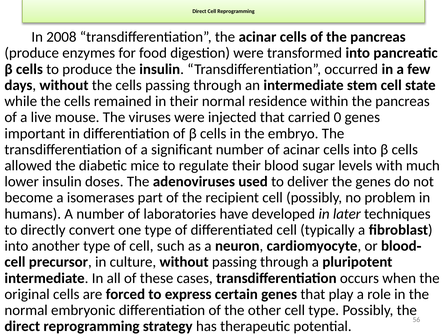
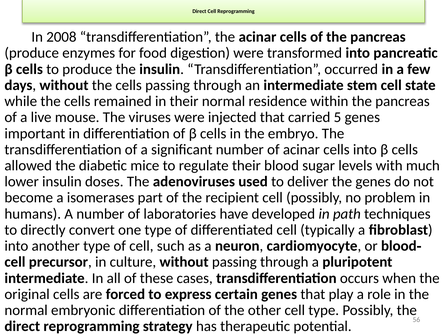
0: 0 -> 5
later: later -> path
